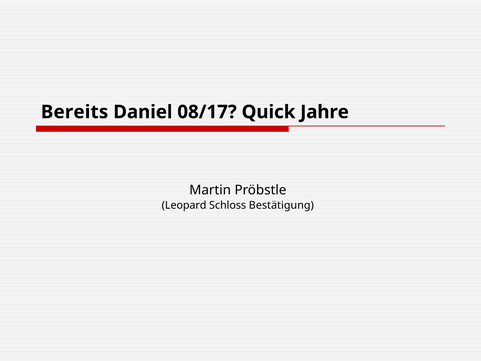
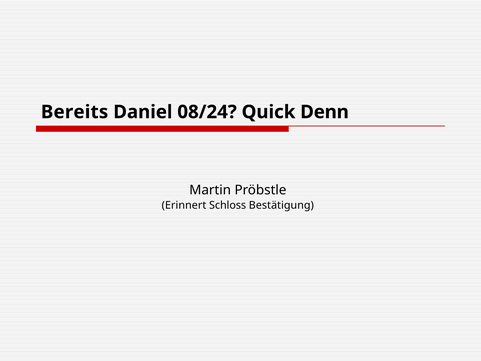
08/17: 08/17 -> 08/24
Jahre: Jahre -> Denn
Leopard: Leopard -> Erinnert
